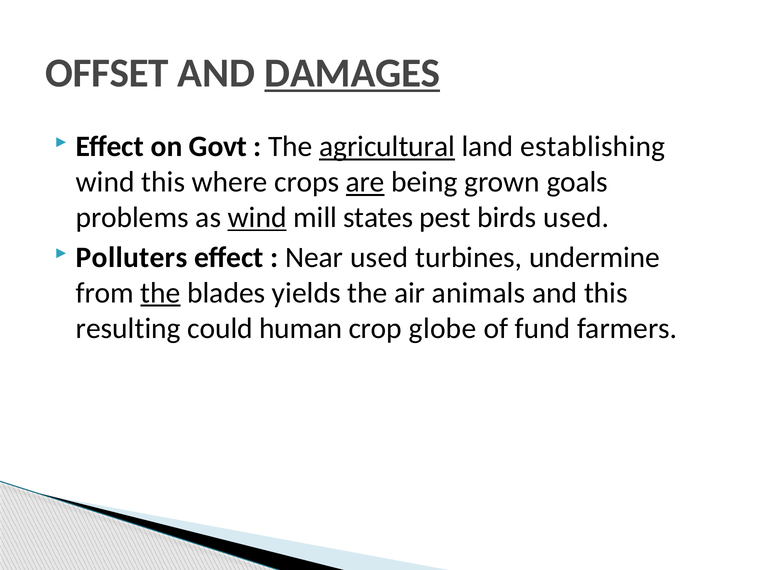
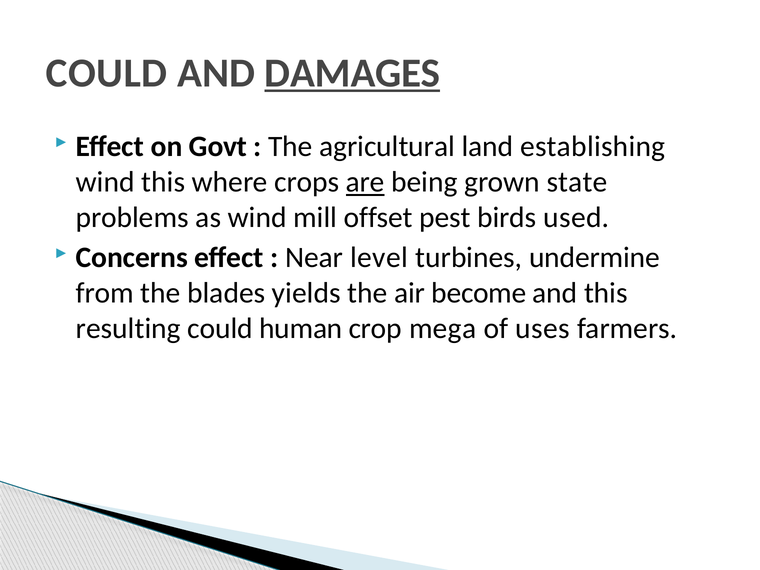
OFFSET at (107, 73): OFFSET -> COULD
agricultural underline: present -> none
goals: goals -> state
wind at (257, 218) underline: present -> none
states: states -> offset
Polluters: Polluters -> Concerns
Near used: used -> level
the at (160, 293) underline: present -> none
animals: animals -> become
globe: globe -> mega
fund: fund -> uses
